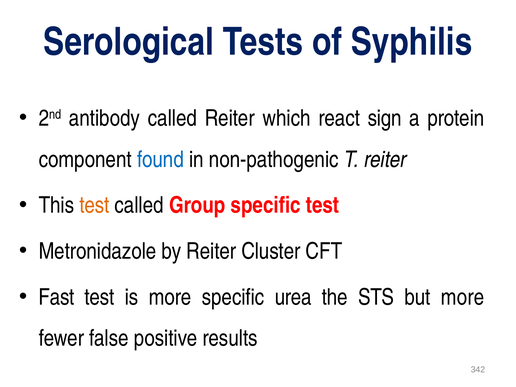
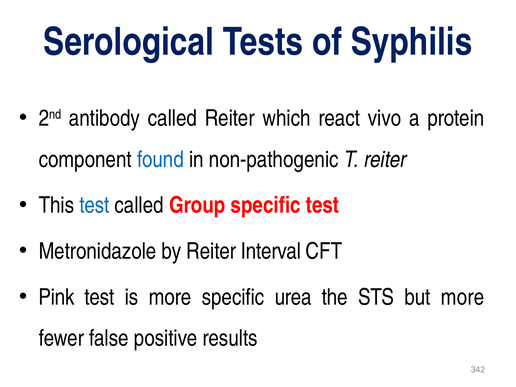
sign: sign -> vivo
test at (94, 205) colour: orange -> blue
Cluster: Cluster -> Interval
Fast: Fast -> Pink
